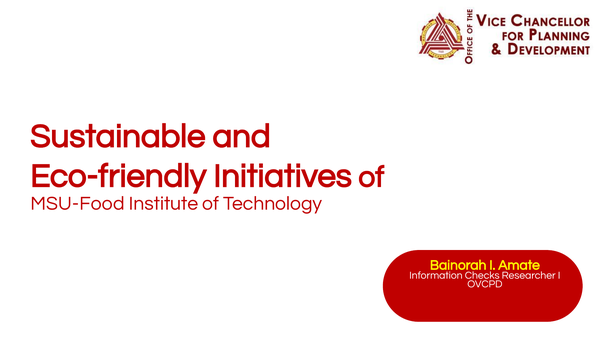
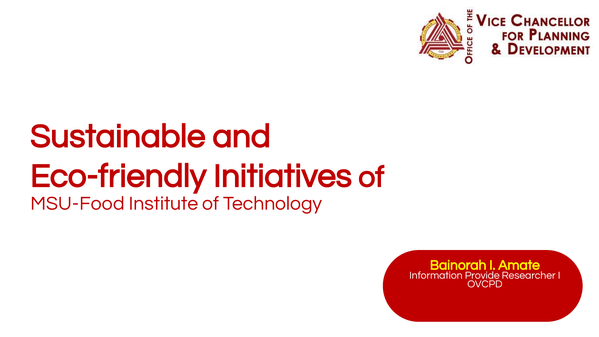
Checks: Checks -> Provide
